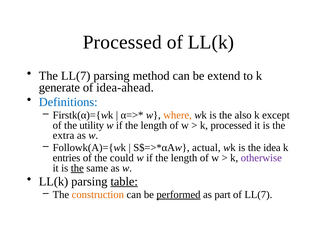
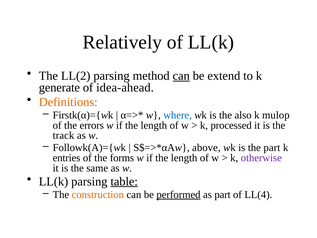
Processed at (122, 42): Processed -> Relatively
The LL(7: LL(7 -> LL(2
can at (181, 76) underline: none -> present
Definitions colour: blue -> orange
where colour: orange -> blue
except: except -> mulop
utility: utility -> errors
extra: extra -> track
actual: actual -> above
the idea: idea -> part
could: could -> forms
the at (77, 168) underline: present -> none
of LL(7: LL(7 -> LL(4
